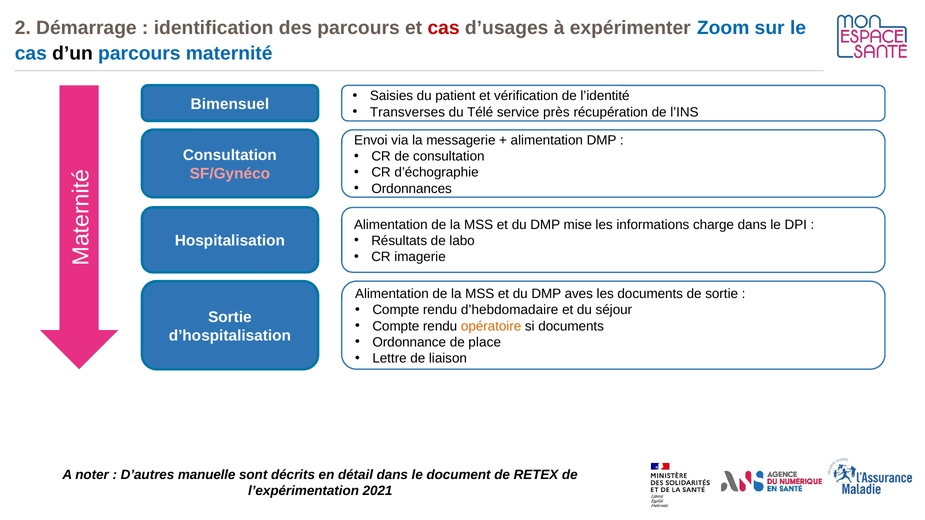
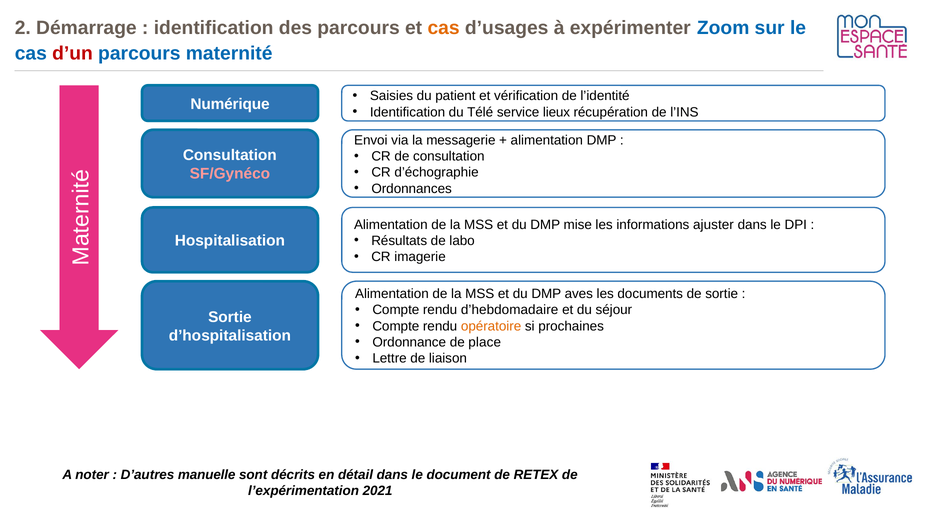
cas at (444, 28) colour: red -> orange
d’un colour: black -> red
Bimensuel: Bimensuel -> Numérique
Transverses at (407, 112): Transverses -> Identification
près: près -> lieux
charge: charge -> ajuster
si documents: documents -> prochaines
